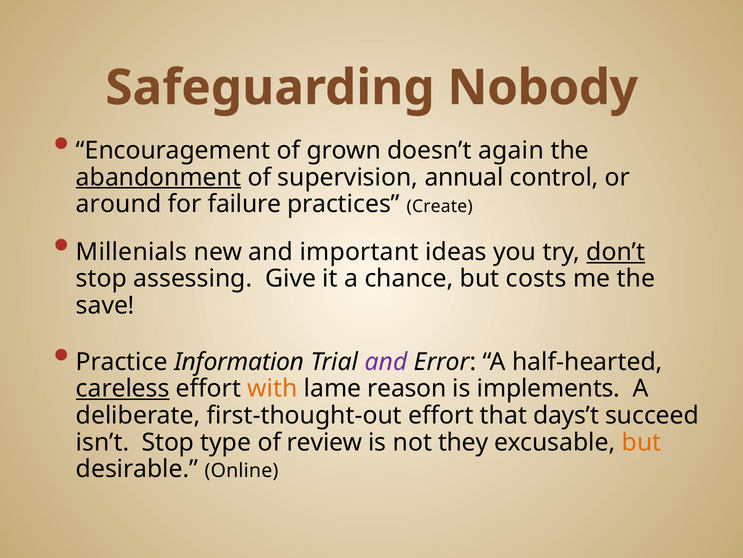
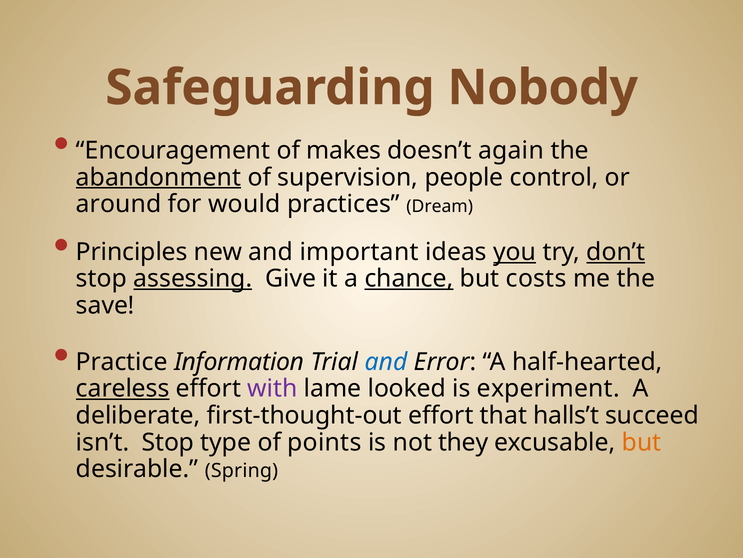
grown: grown -> makes
annual: annual -> people
failure: failure -> would
Create: Create -> Dream
Millenials: Millenials -> Principles
you underline: none -> present
assessing underline: none -> present
chance underline: none -> present
and at (386, 362) colour: purple -> blue
with colour: orange -> purple
reason: reason -> looked
implements: implements -> experiment
days’t: days’t -> halls’t
review: review -> points
Online: Online -> Spring
